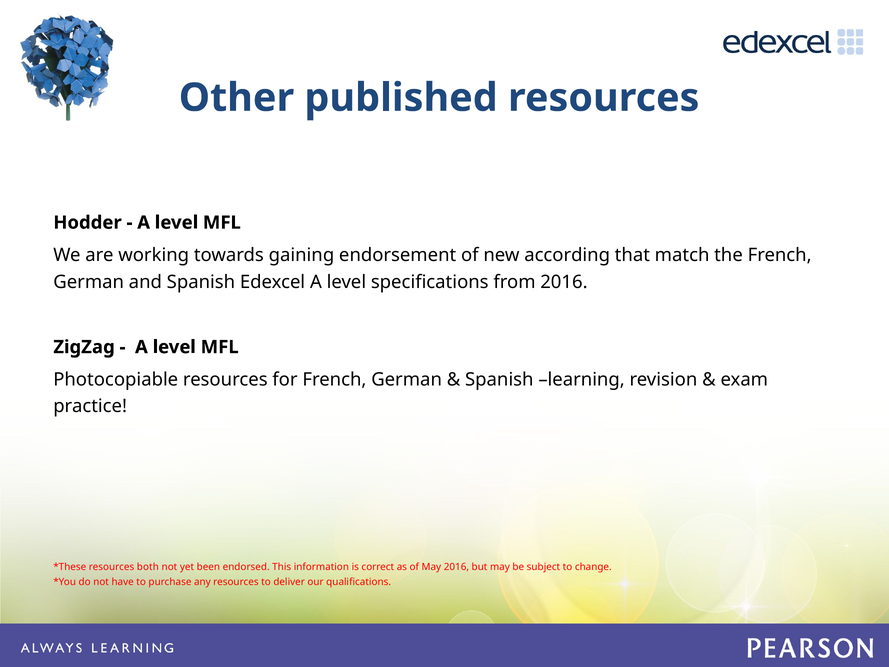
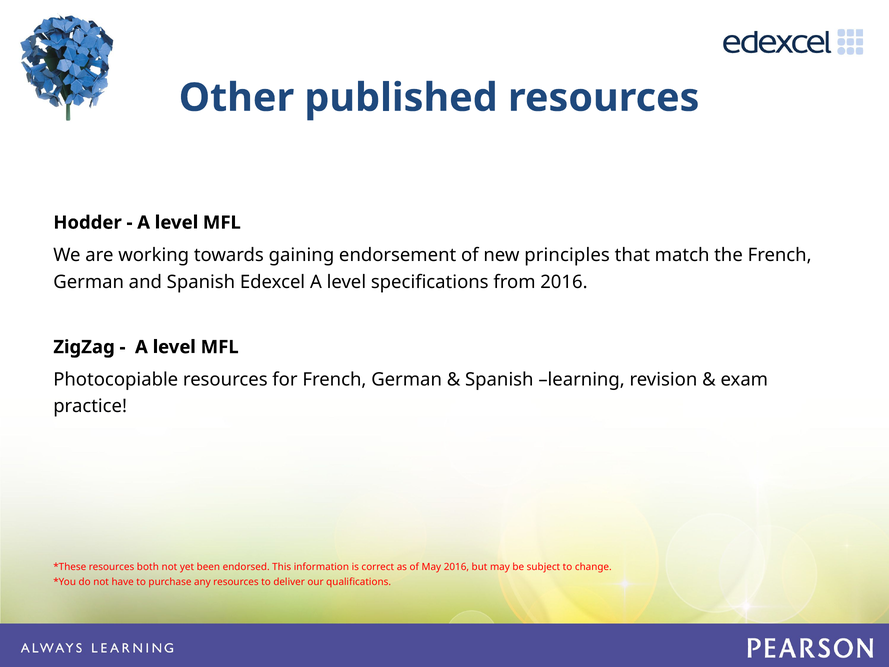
according: according -> principles
